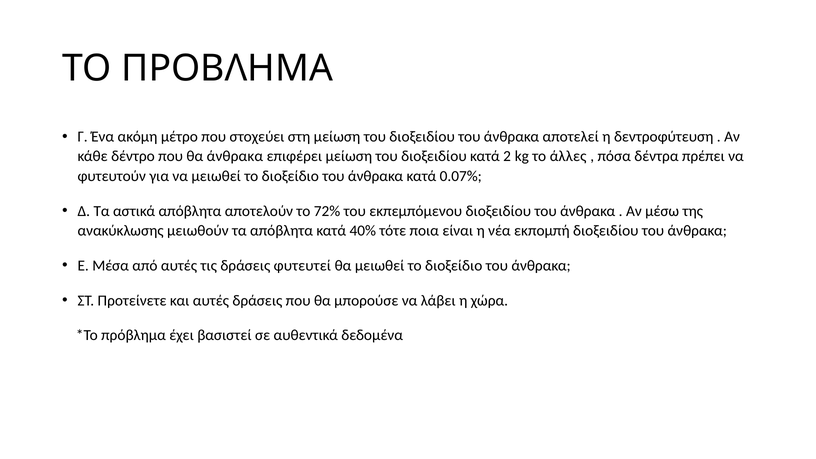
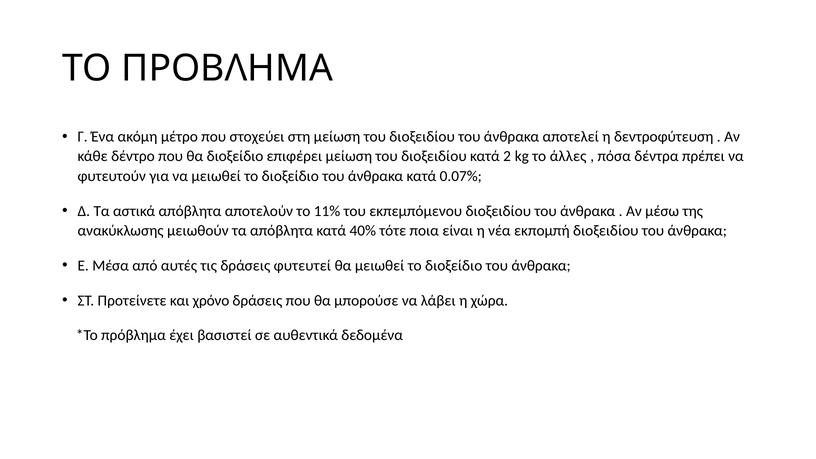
θα άνθρακα: άνθρακα -> διοξείδιο
72%: 72% -> 11%
και αυτές: αυτές -> χρόνο
